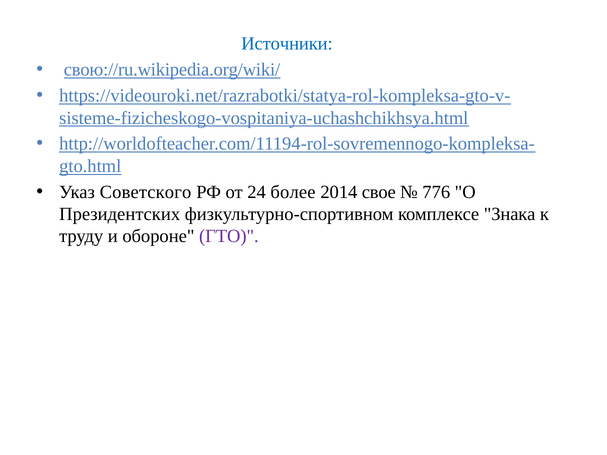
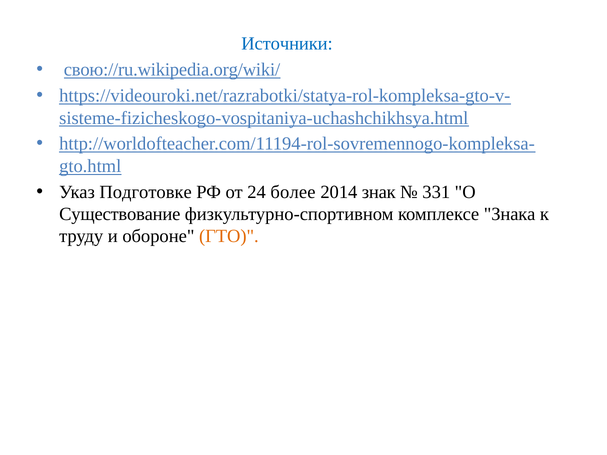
Советского: Советского -> Подготовке
свое: свое -> знак
776: 776 -> 331
Президентских: Президентских -> Существование
ГТО colour: purple -> orange
